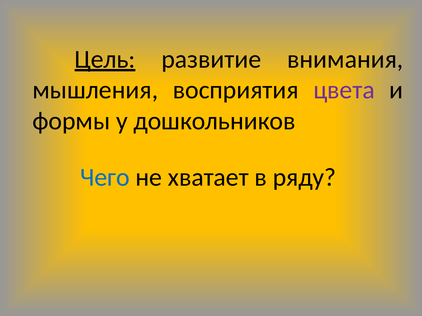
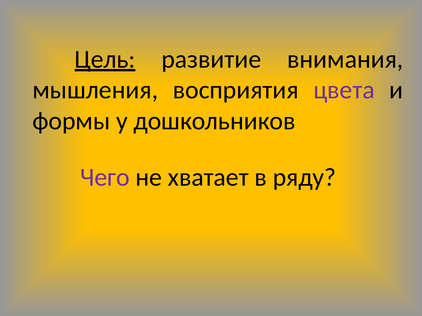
Чего colour: blue -> purple
